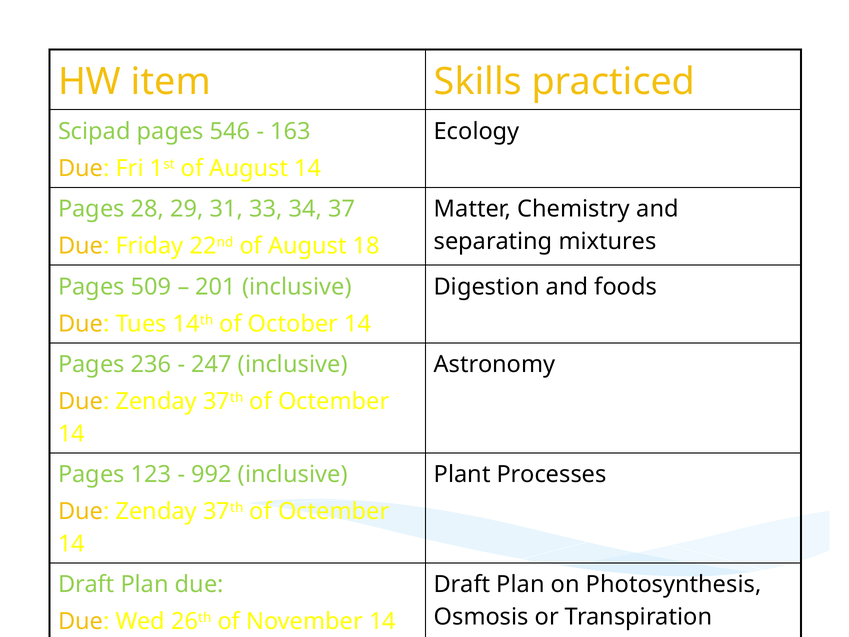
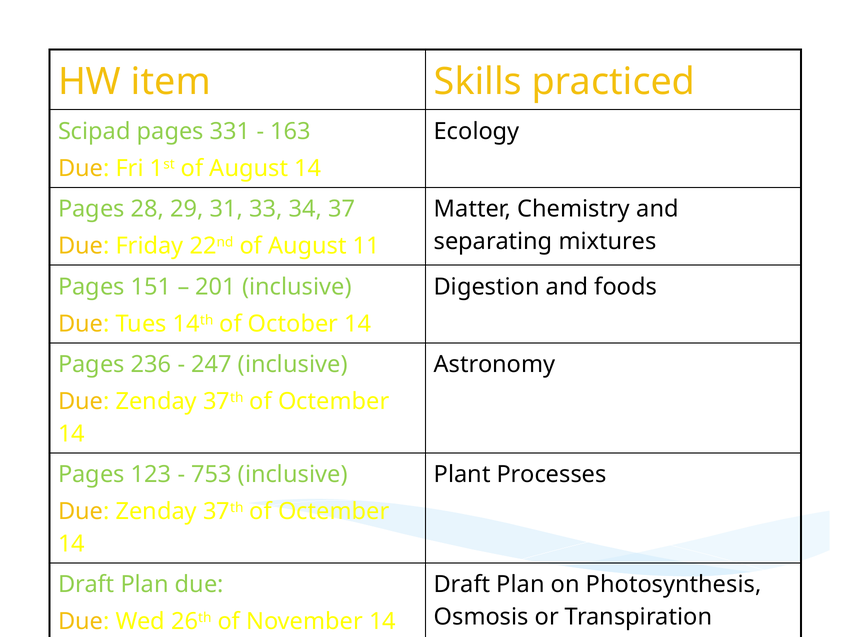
546: 546 -> 331
18: 18 -> 11
509: 509 -> 151
992: 992 -> 753
